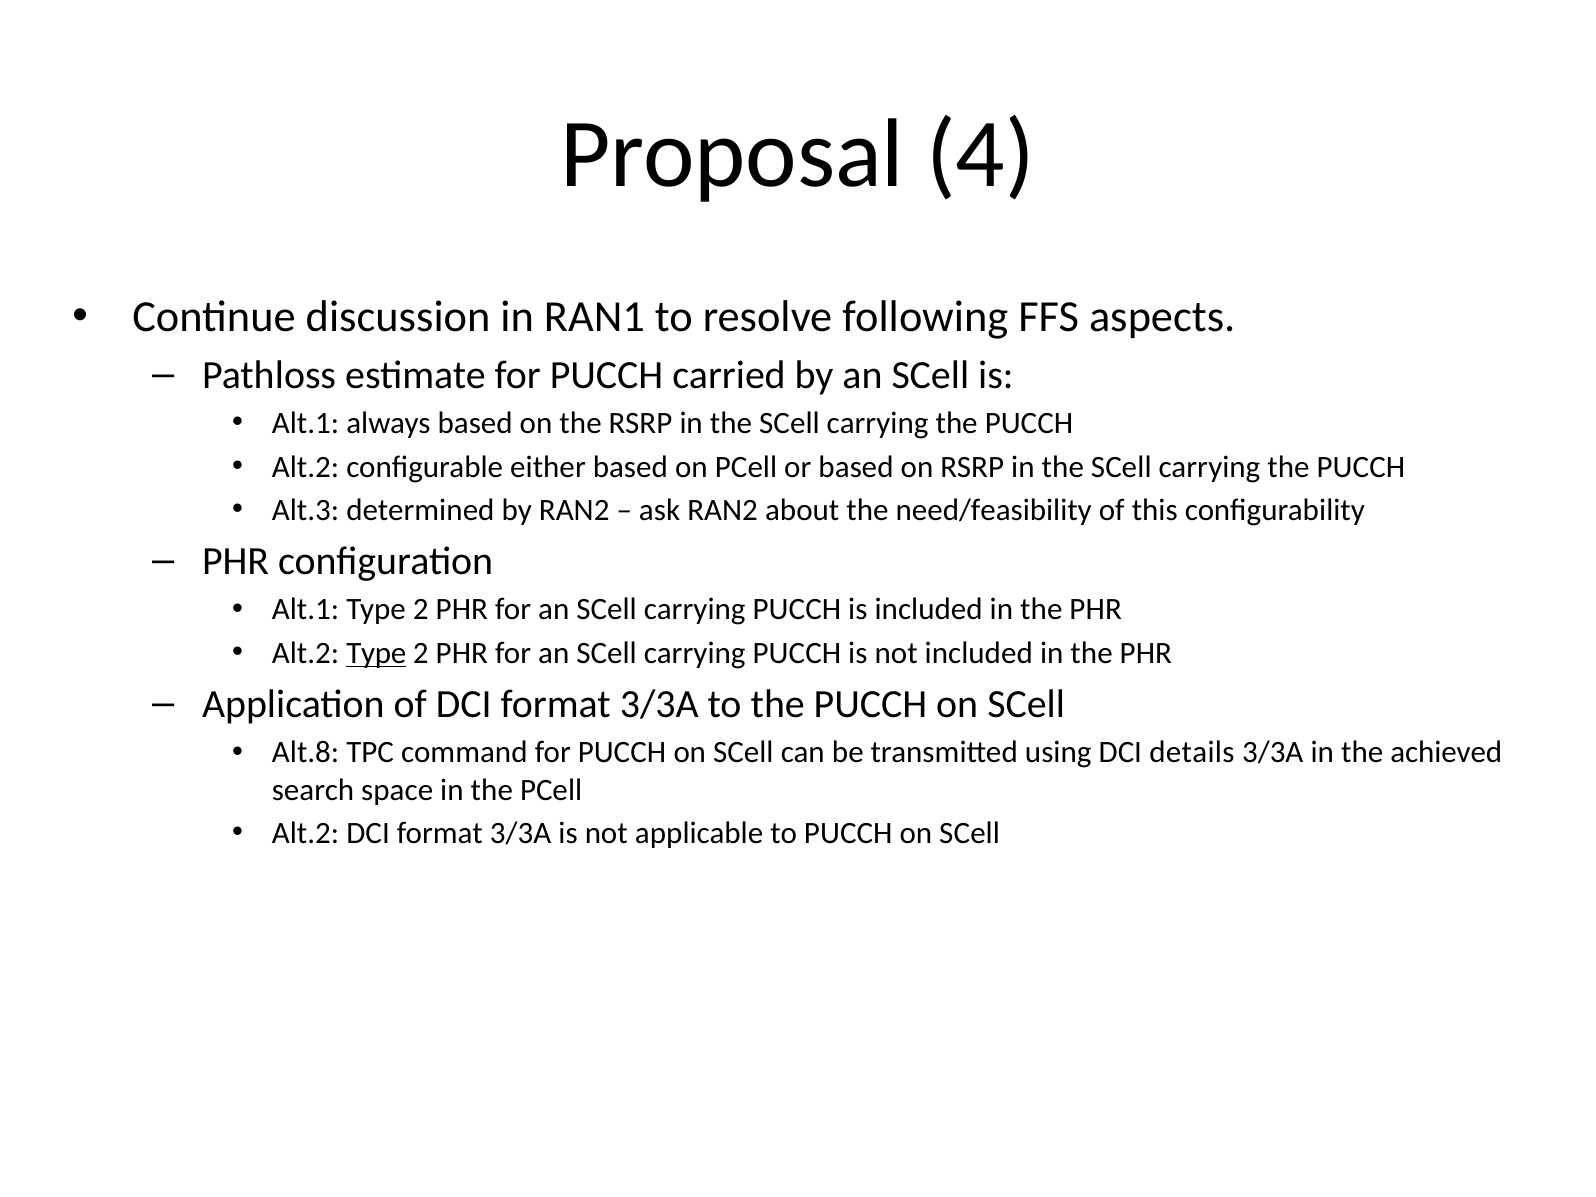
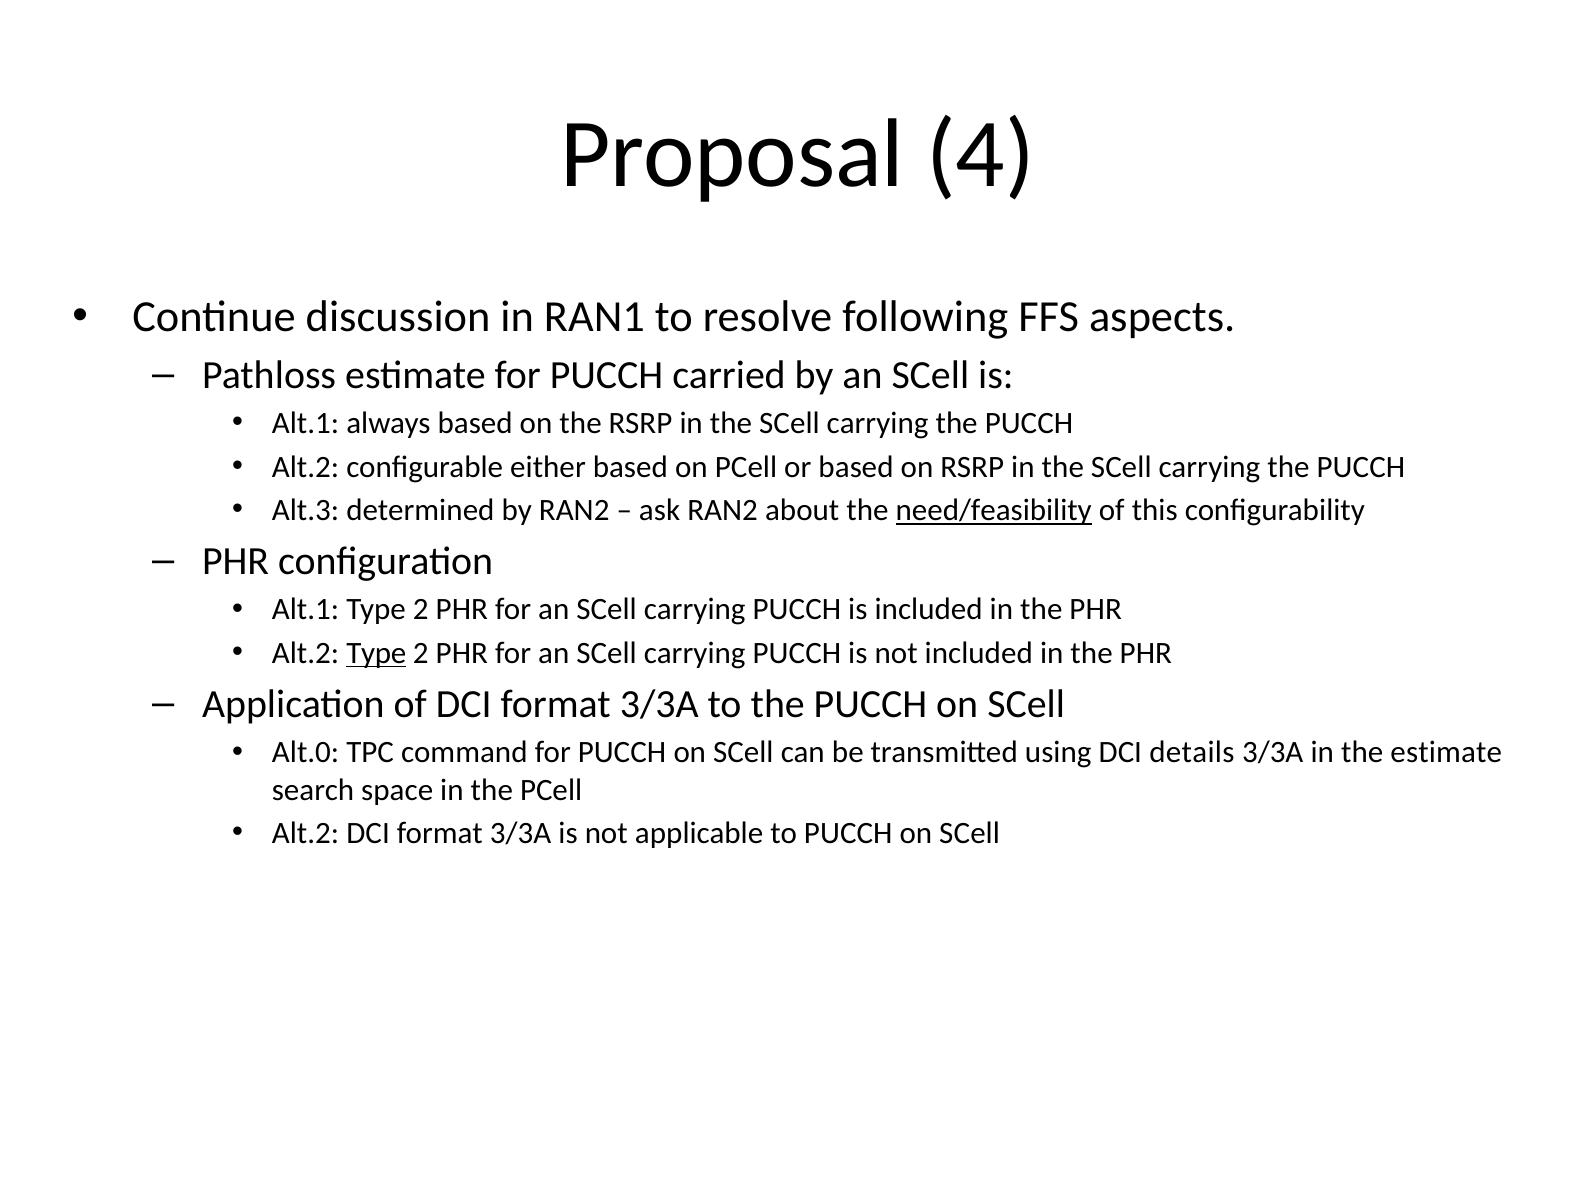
need/feasibility underline: none -> present
Alt.8: Alt.8 -> Alt.0
the achieved: achieved -> estimate
